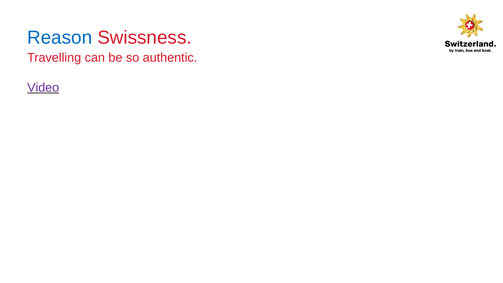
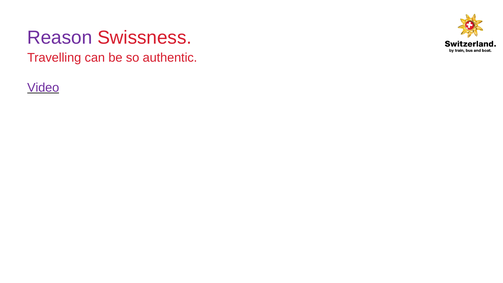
Reason colour: blue -> purple
